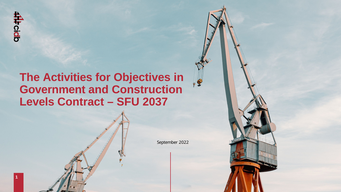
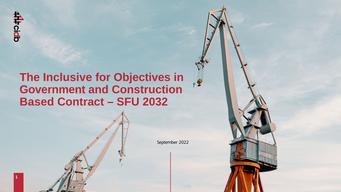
Activities: Activities -> Inclusive
Levels: Levels -> Based
2037: 2037 -> 2032
